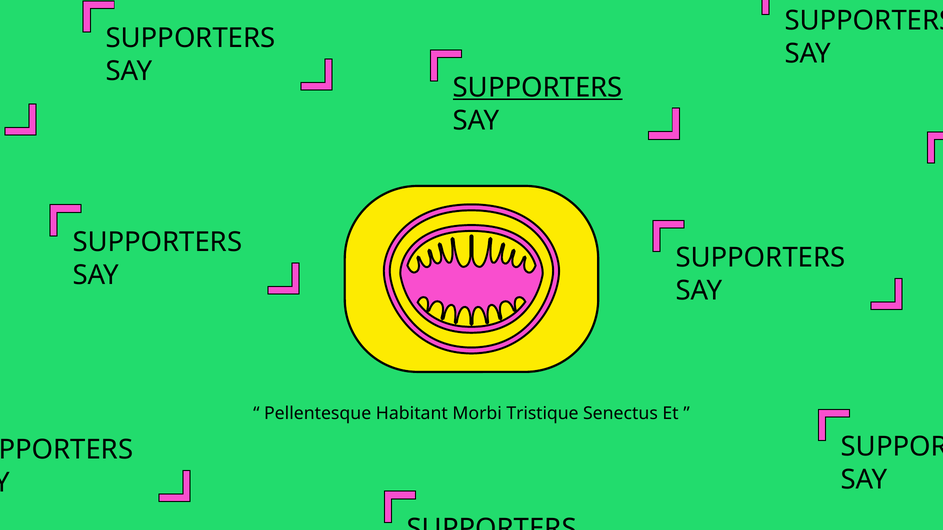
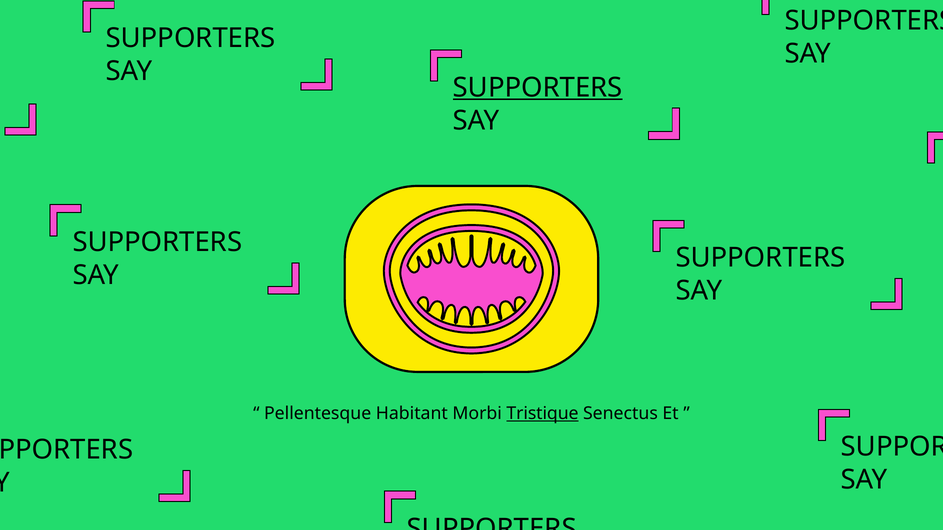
Tristique underline: none -> present
